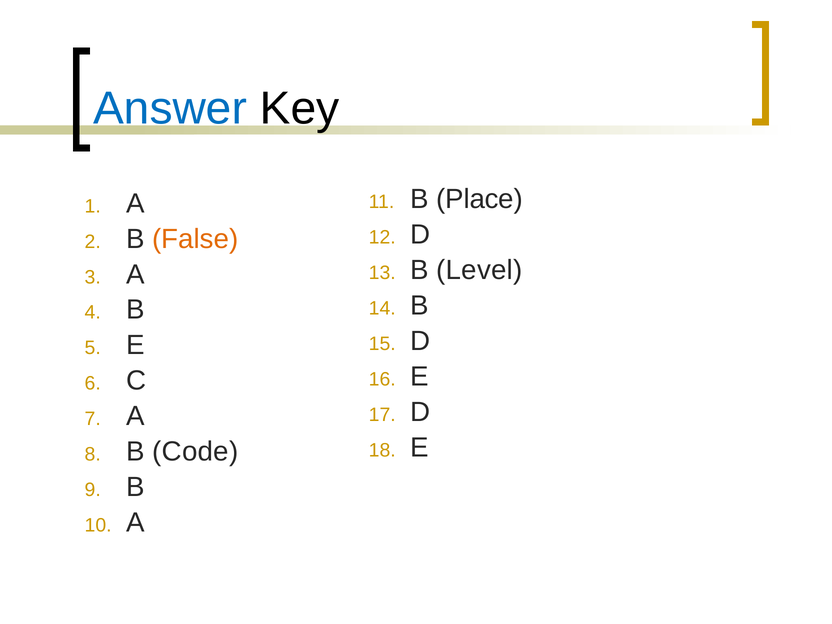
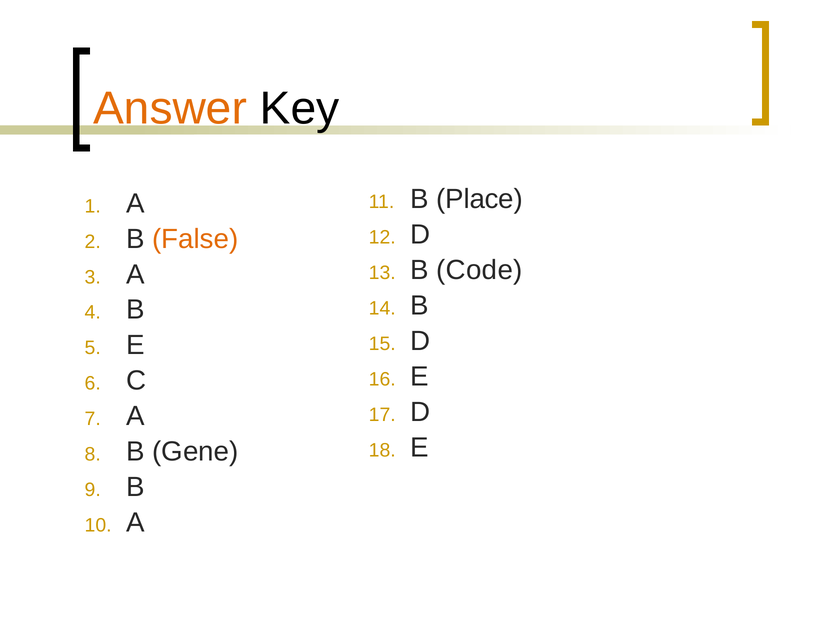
Answer colour: blue -> orange
Level: Level -> Code
Code: Code -> Gene
